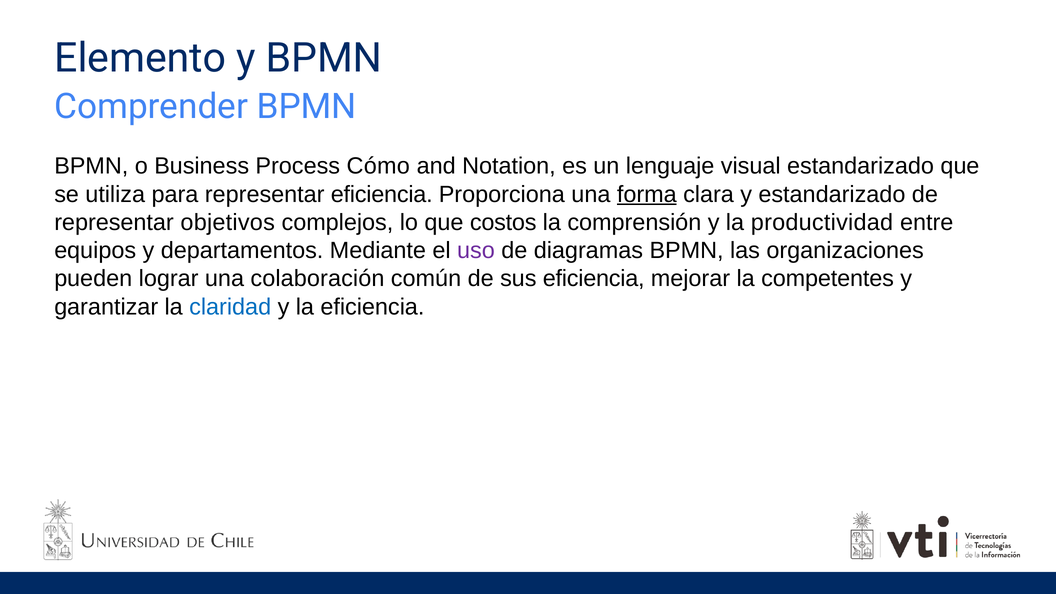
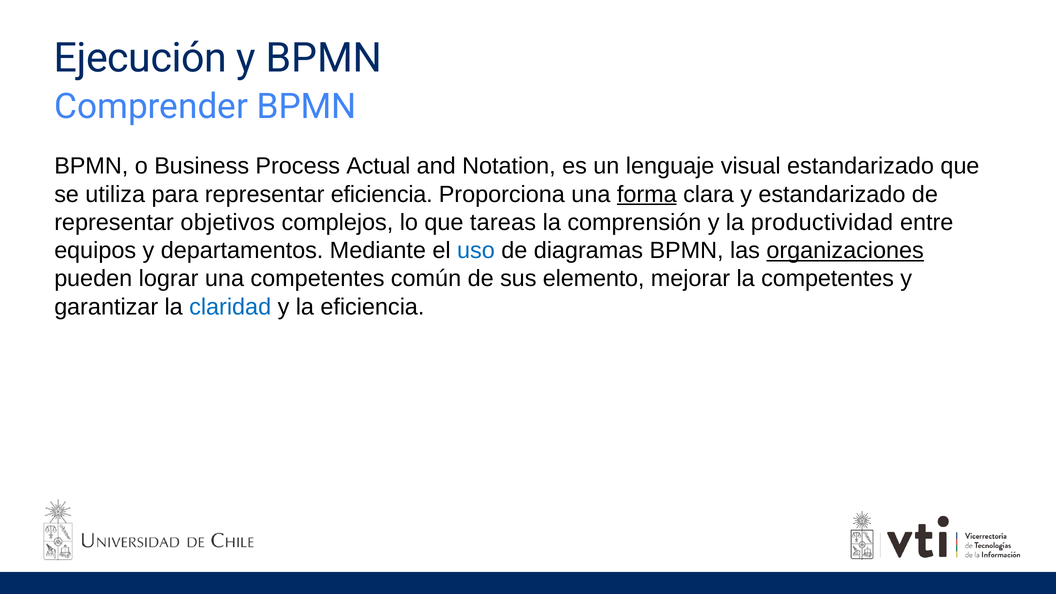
Elemento: Elemento -> Ejecución
Cómo: Cómo -> Actual
costos: costos -> tareas
uso colour: purple -> blue
organizaciones underline: none -> present
una colaboración: colaboración -> competentes
sus eficiencia: eficiencia -> elemento
